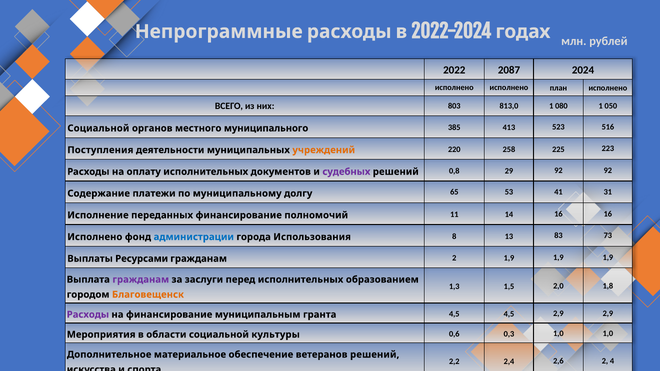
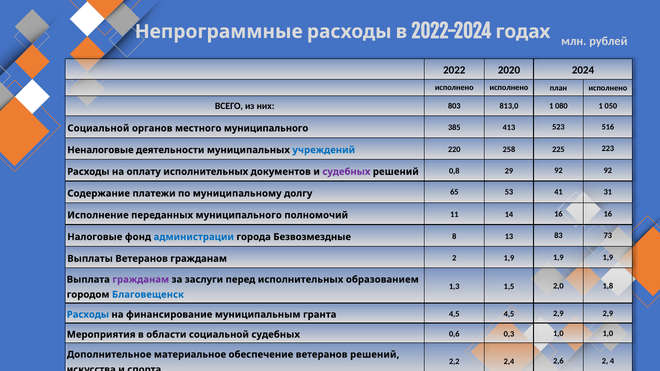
2087: 2087 -> 2020
Поступления: Поступления -> Неналоговые
учреждений colour: orange -> blue
переданных финансирование: финансирование -> муниципального
Исполнено at (95, 237): Исполнено -> Налоговые
Использования: Использования -> Безвозмездные
Выплаты Ресурсами: Ресурсами -> Ветеранов
Благовещенск colour: orange -> blue
Расходы at (88, 315) colour: purple -> blue
социальной культуры: культуры -> судебных
